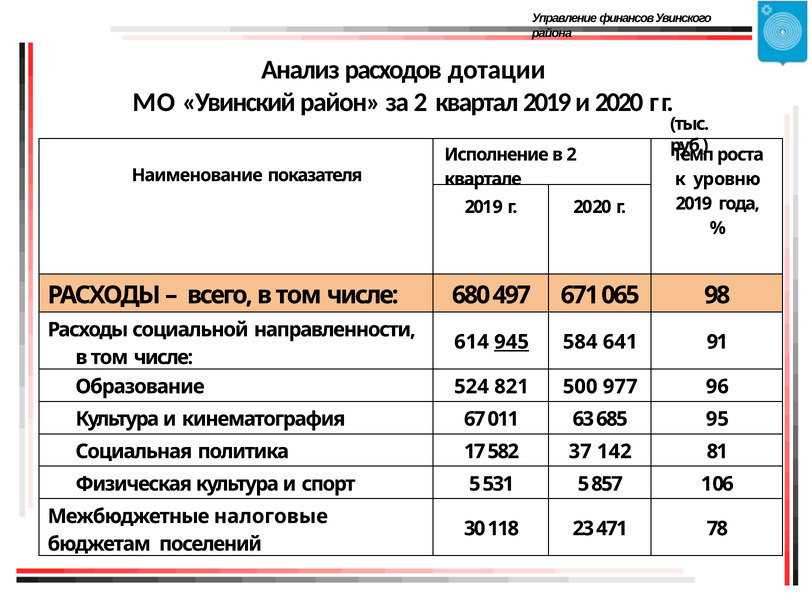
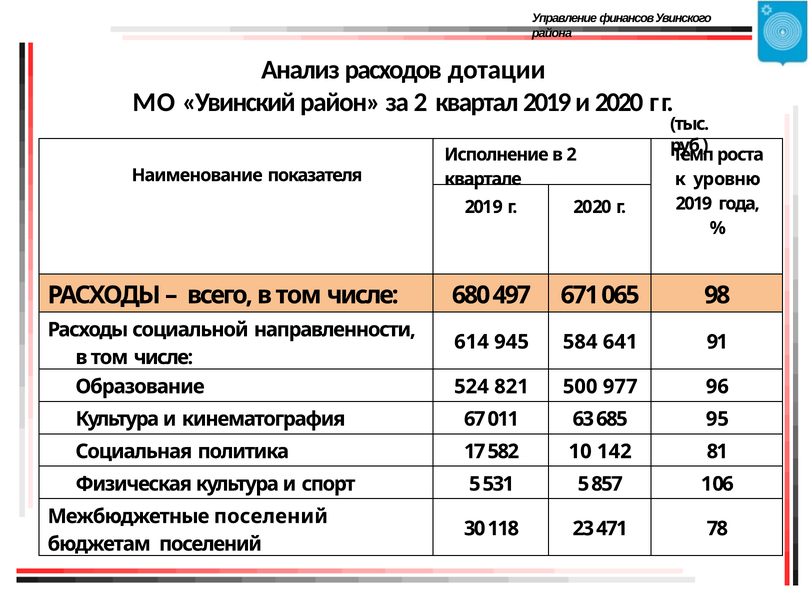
945 underline: present -> none
37: 37 -> 10
Межбюджетные налоговые: налоговые -> поселений
